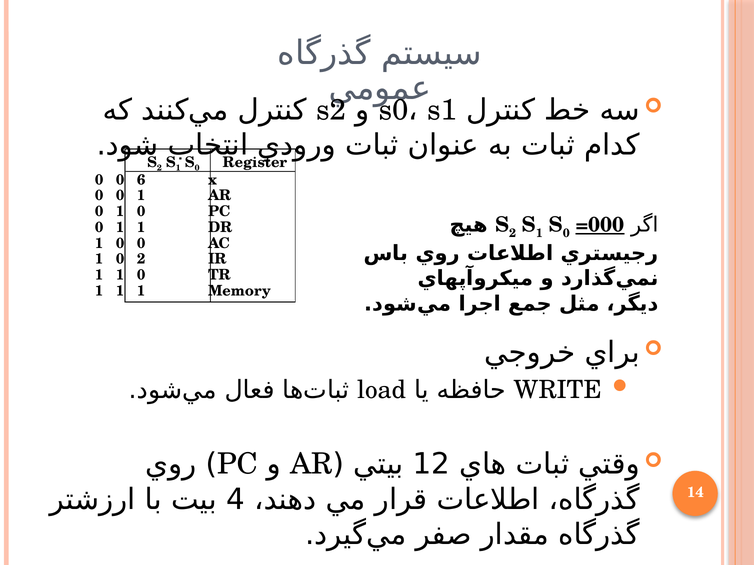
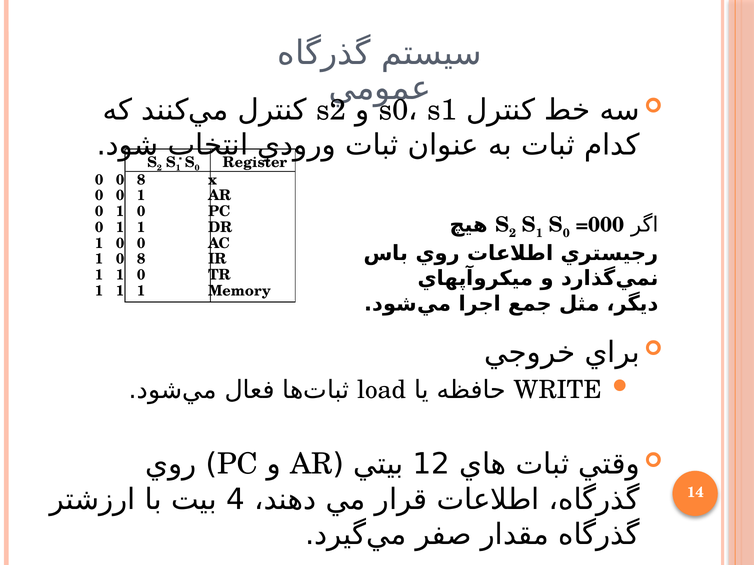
0 0 6: 6 -> 8
=000 underline: present -> none
1 0 2: 2 -> 8
